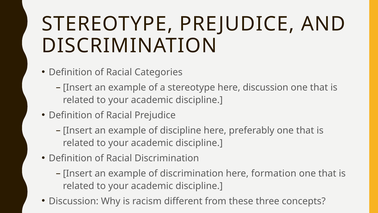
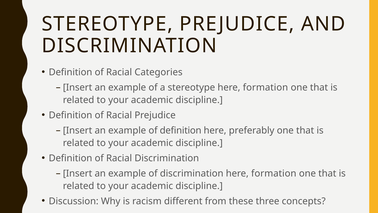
stereotype here discussion: discussion -> formation
of discipline: discipline -> definition
